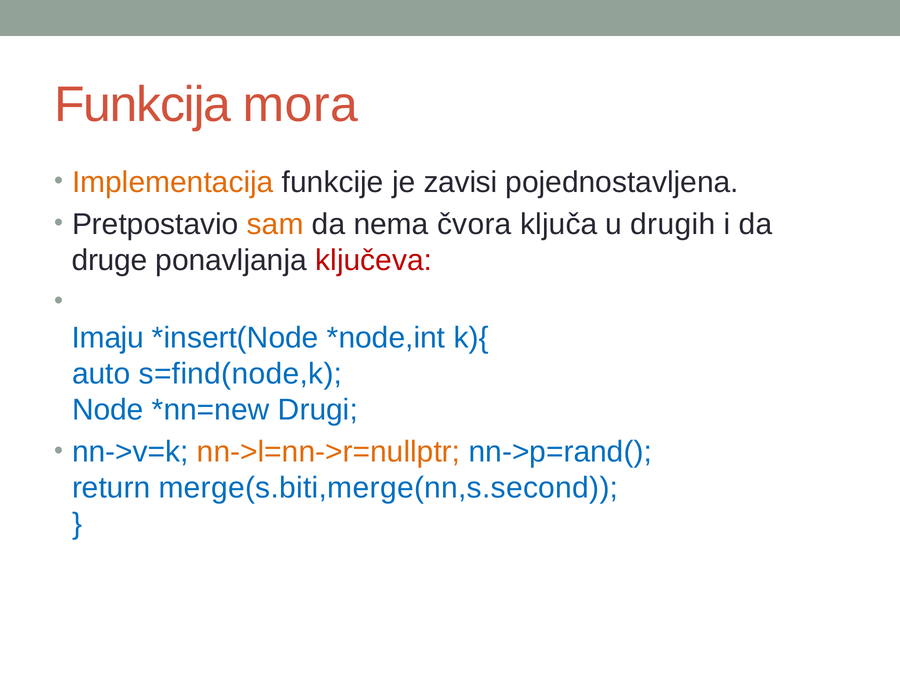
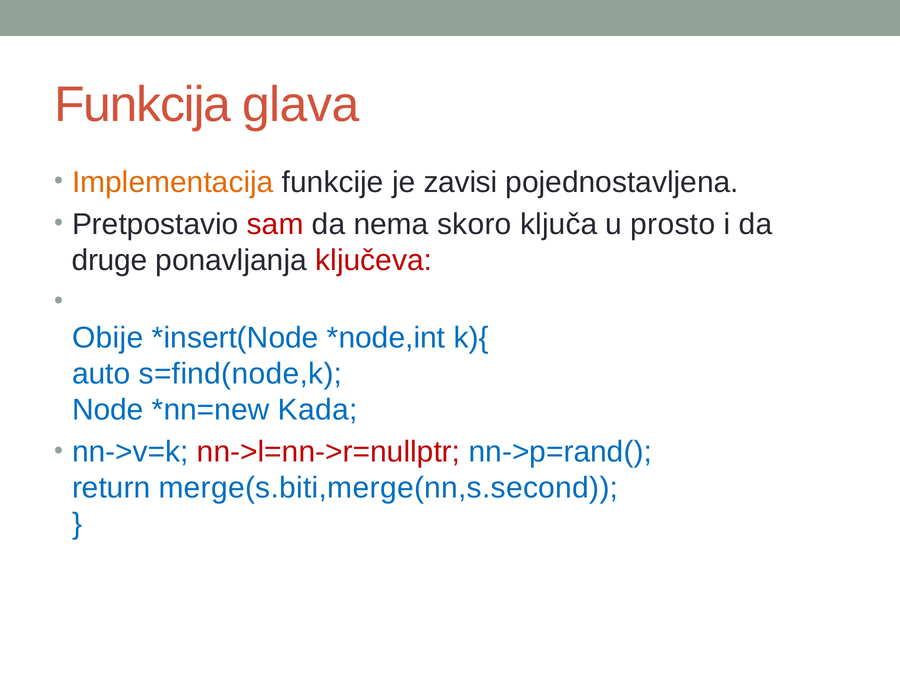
mora: mora -> glava
sam colour: orange -> red
čvora: čvora -> skoro
drugih: drugih -> prosto
Imaju: Imaju -> Obije
Drugi: Drugi -> Kada
nn->l=nn->r=nullptr colour: orange -> red
